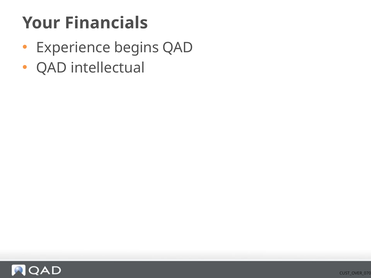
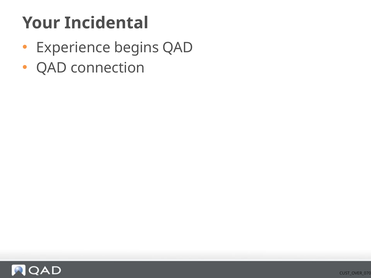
Financials: Financials -> Incidental
intellectual: intellectual -> connection
